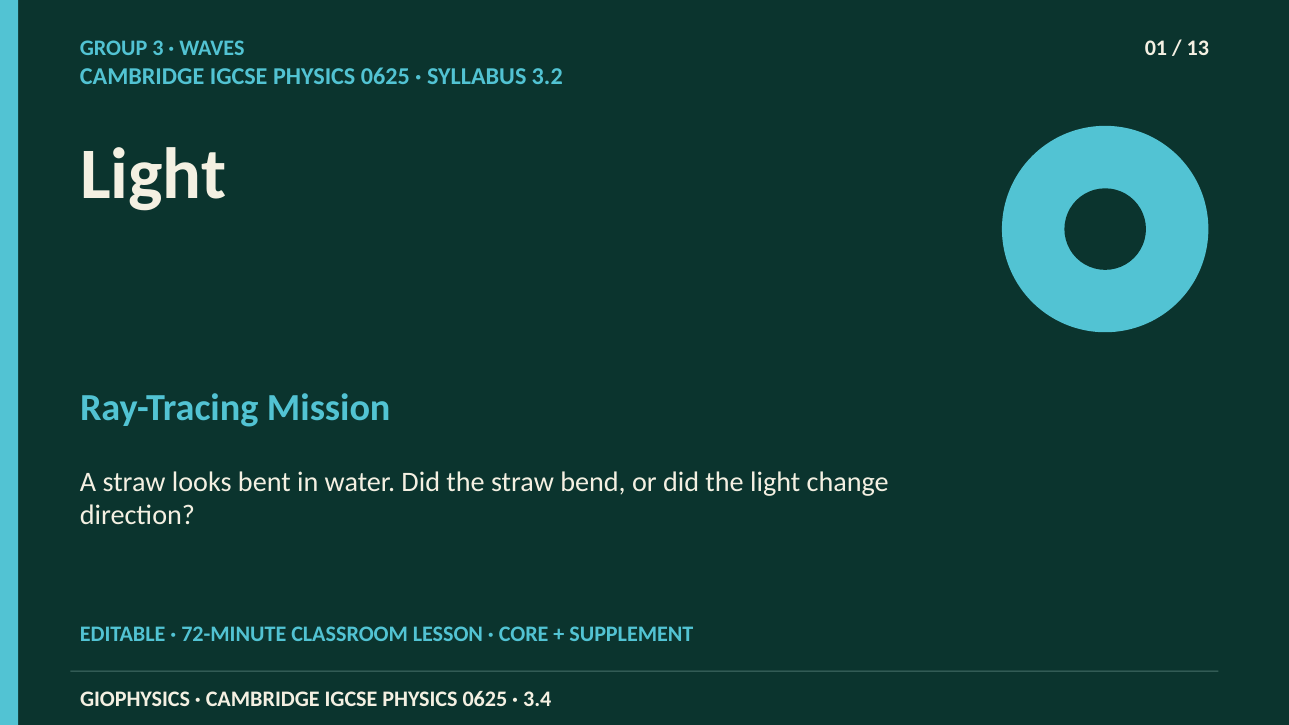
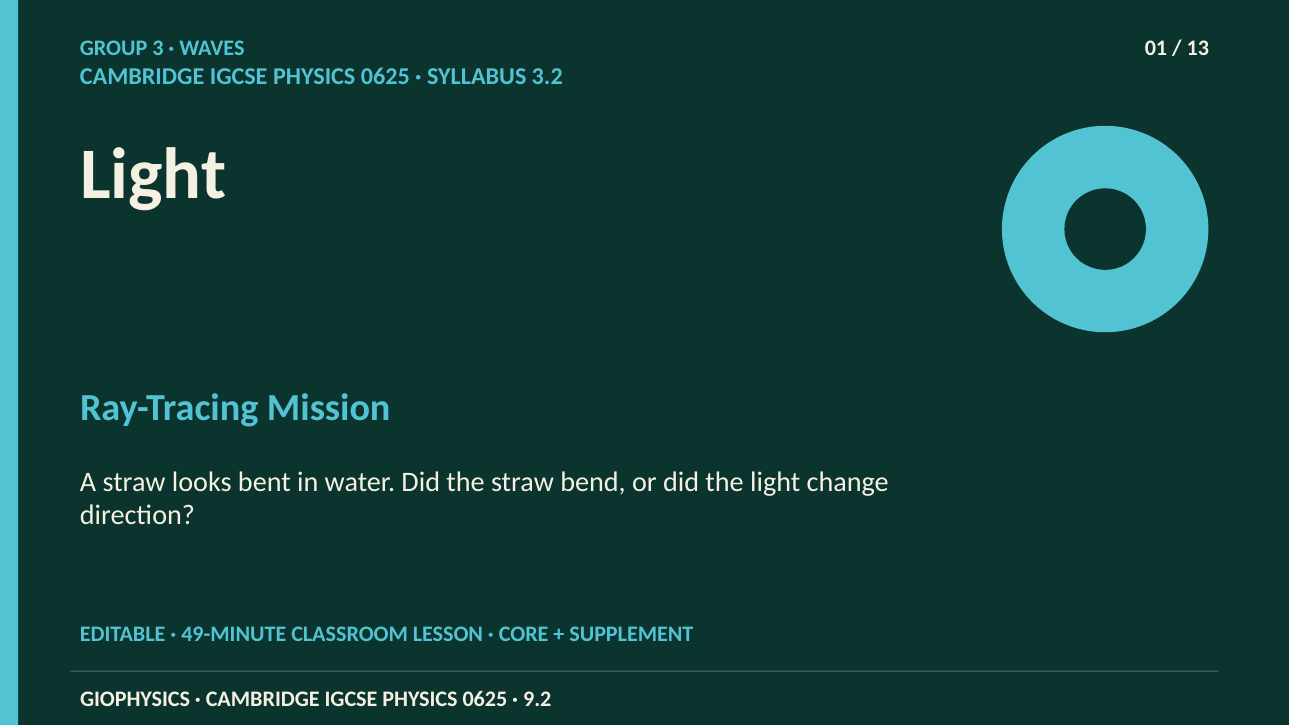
72-MINUTE: 72-MINUTE -> 49-MINUTE
3.4: 3.4 -> 9.2
